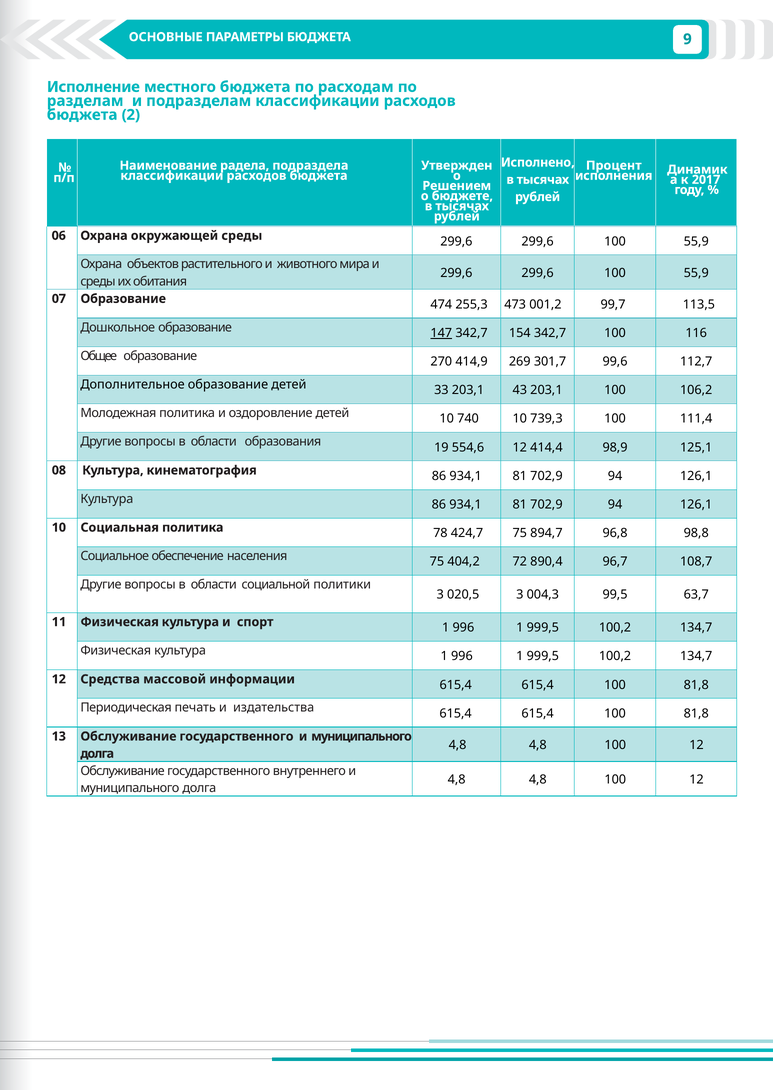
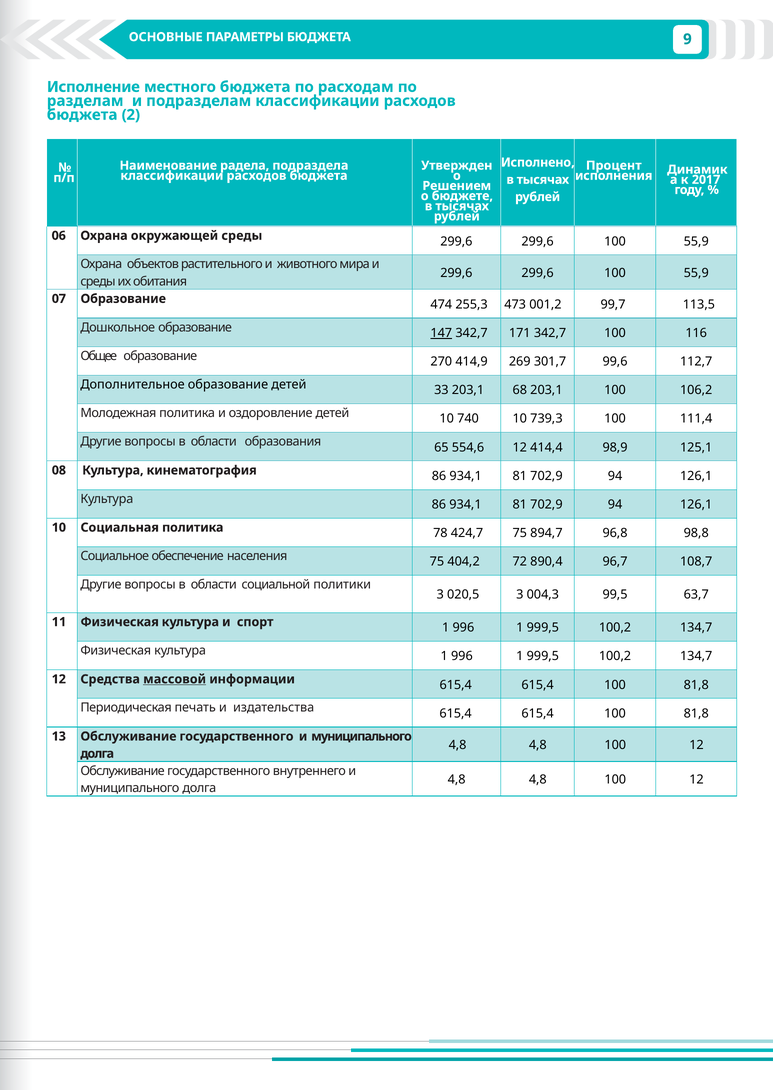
154: 154 -> 171
43: 43 -> 68
19: 19 -> 65
массовой underline: none -> present
